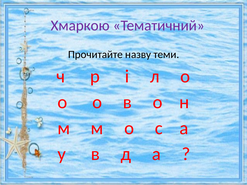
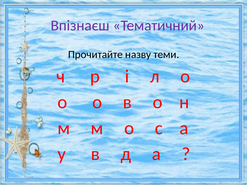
Хмаркою: Хмаркою -> Впізнаєш
